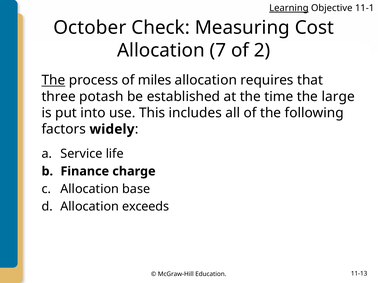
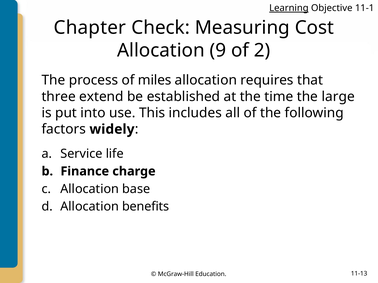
October: October -> Chapter
7: 7 -> 9
The at (53, 80) underline: present -> none
potash: potash -> extend
exceeds: exceeds -> benefits
